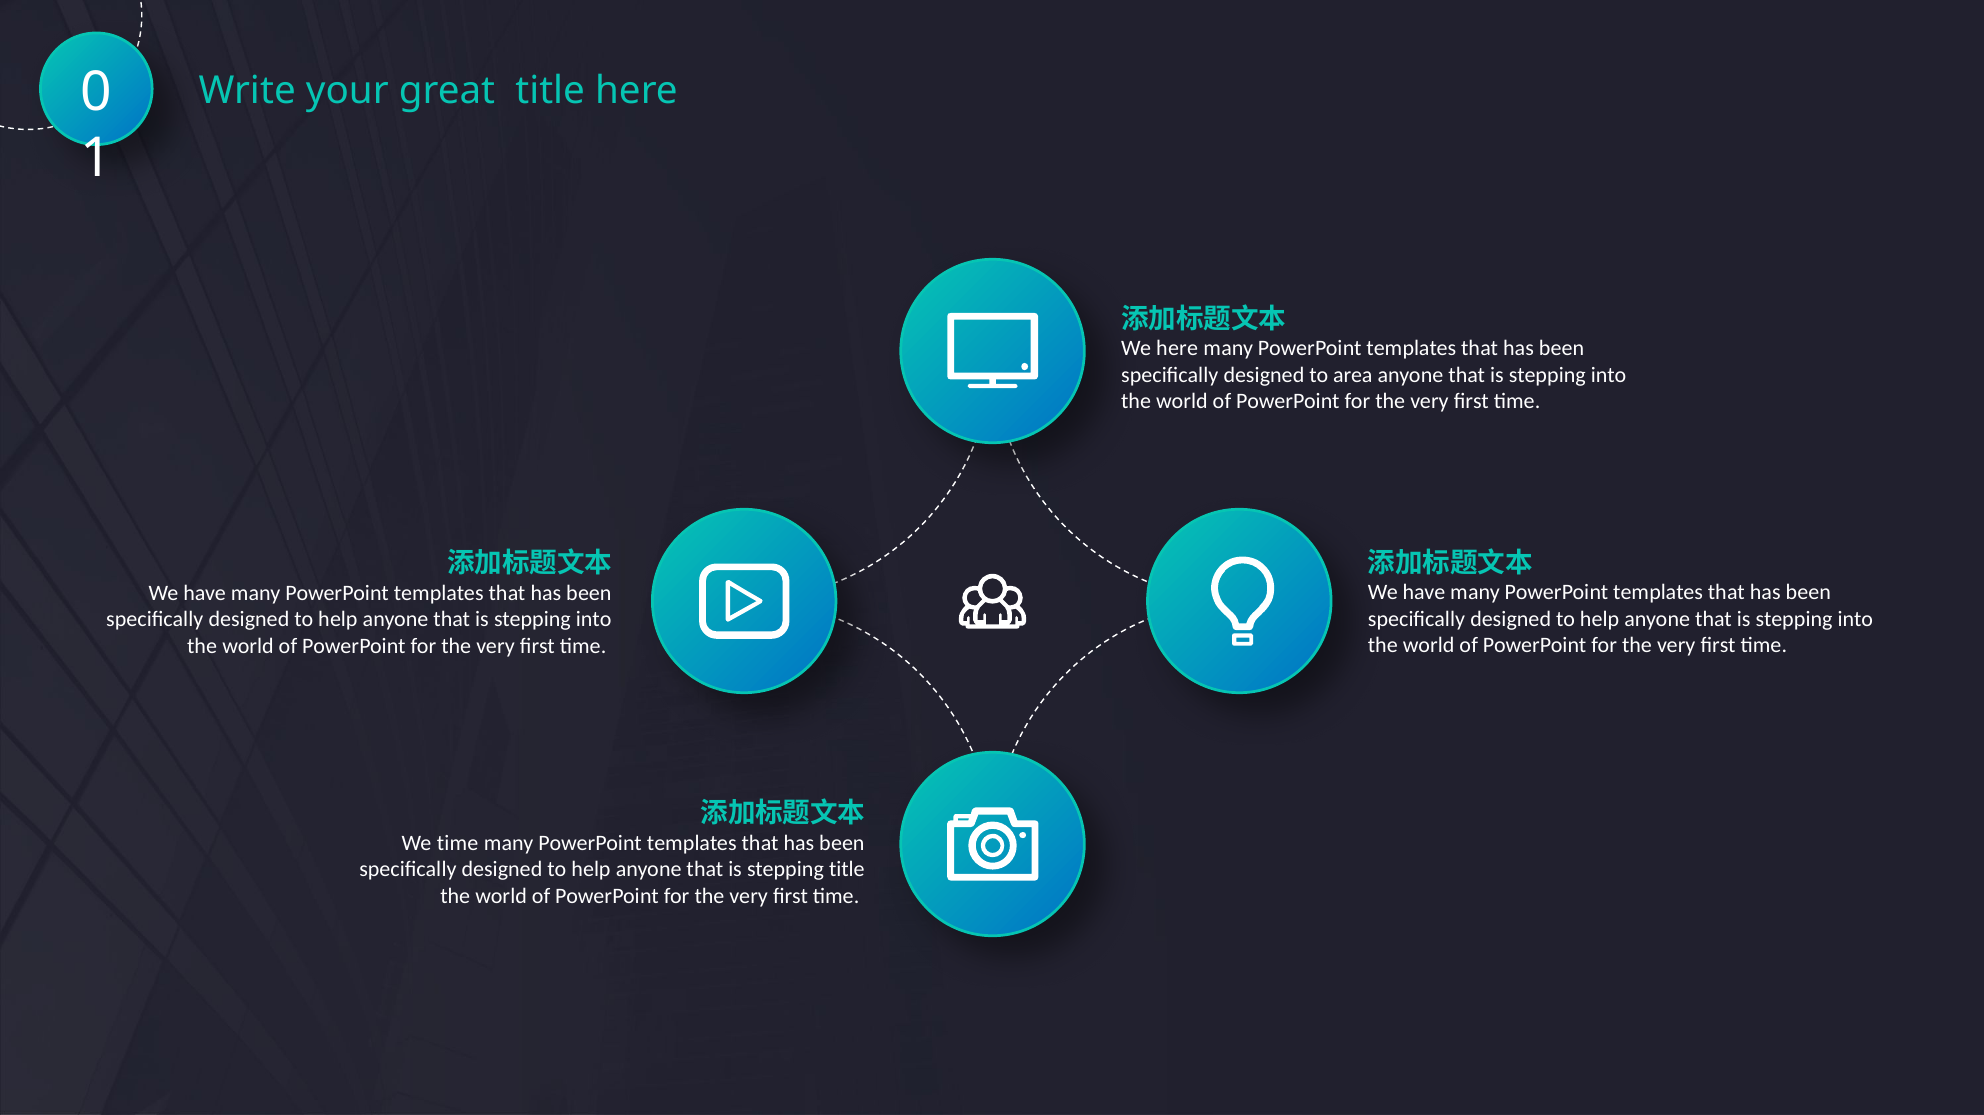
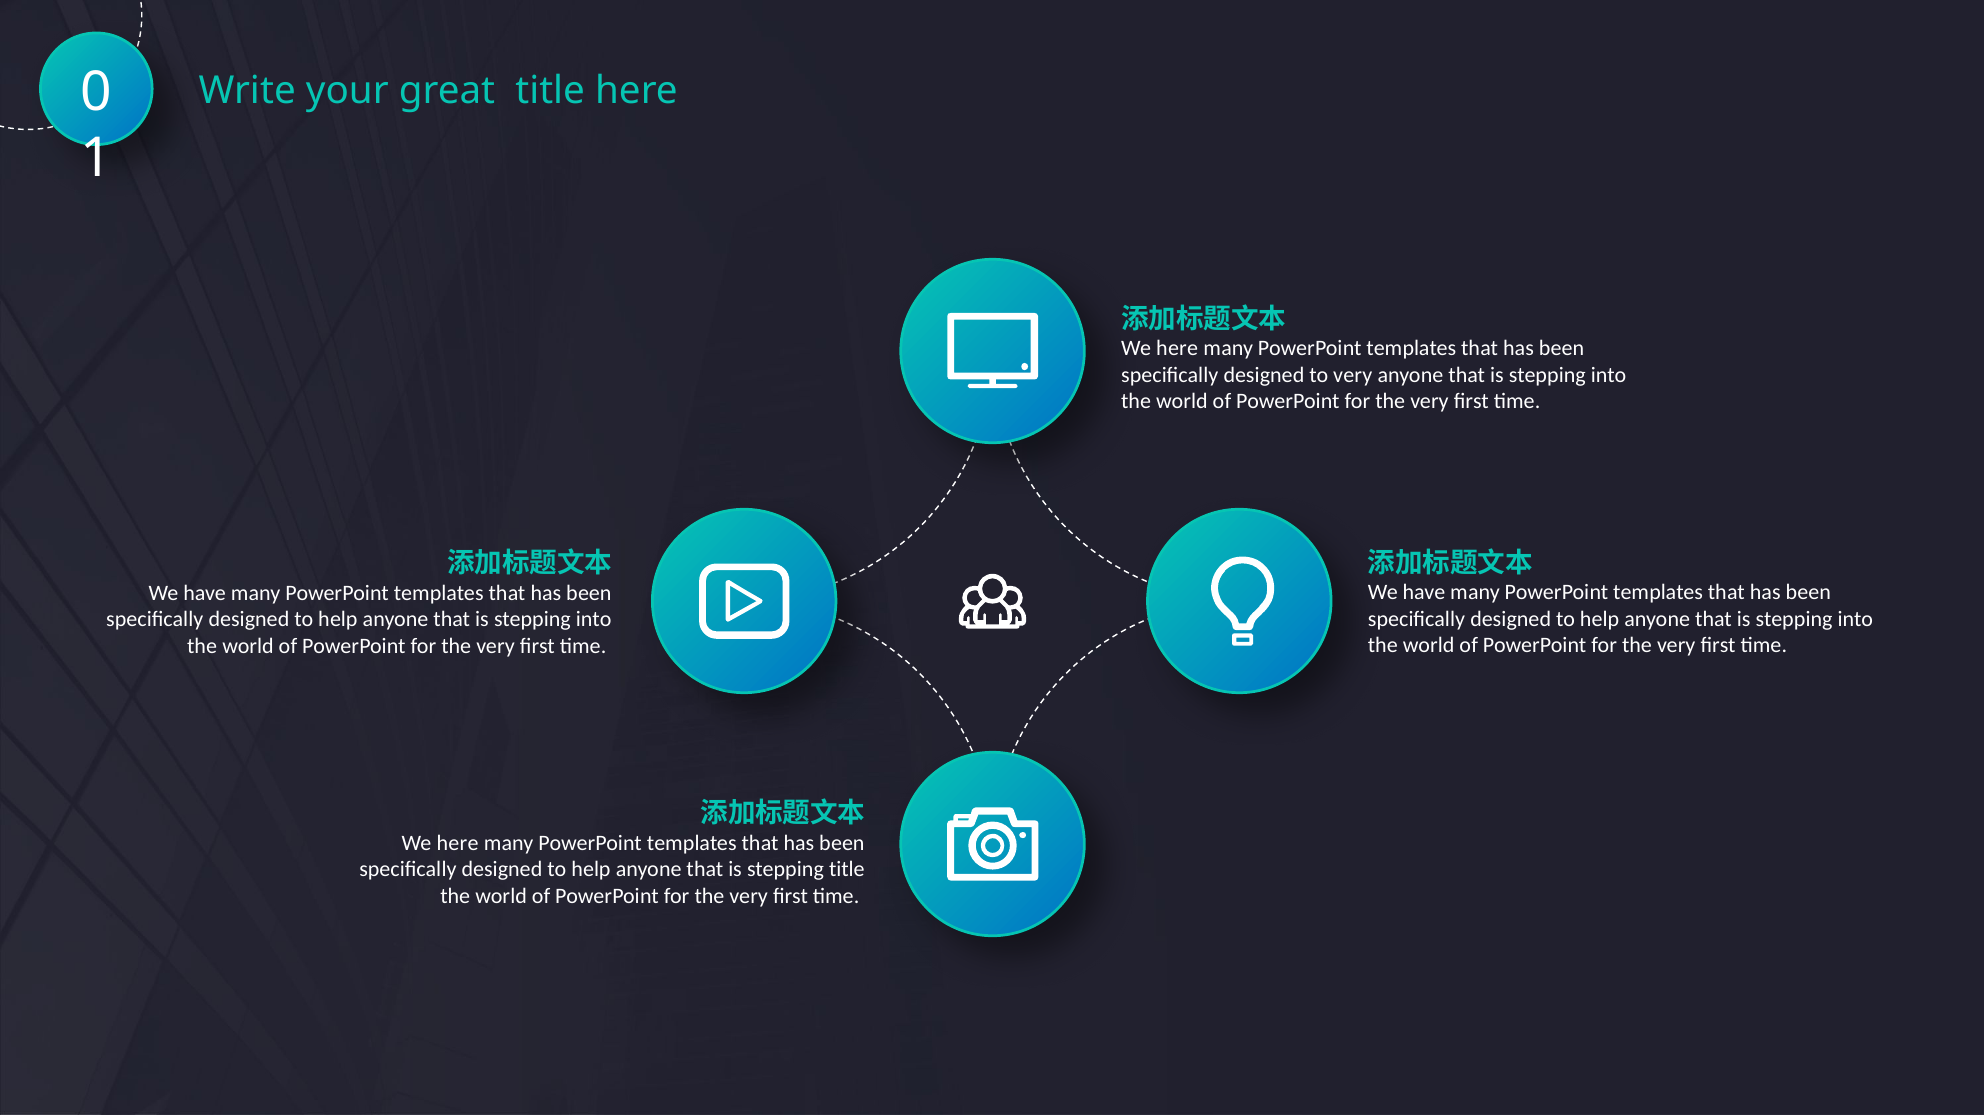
to area: area -> very
time at (458, 844): time -> here
